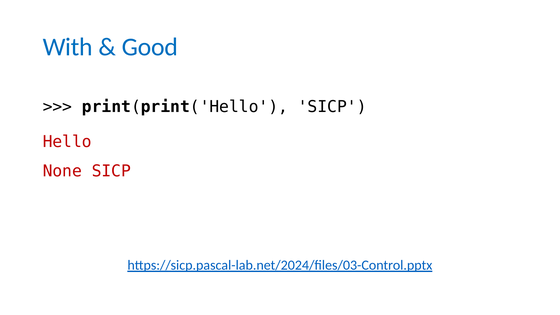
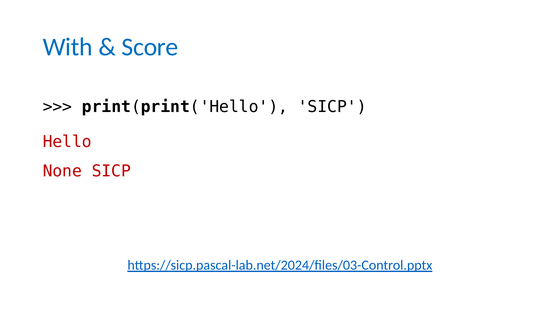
Good: Good -> Score
